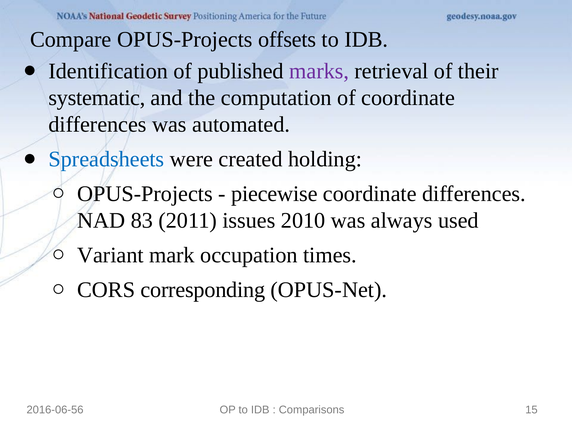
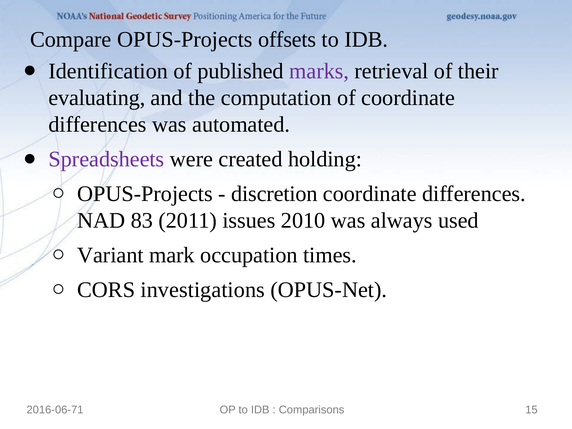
systematic: systematic -> evaluating
Spreadsheets colour: blue -> purple
piecewise: piecewise -> discretion
corresponding: corresponding -> investigations
2016-06-56: 2016-06-56 -> 2016-06-71
